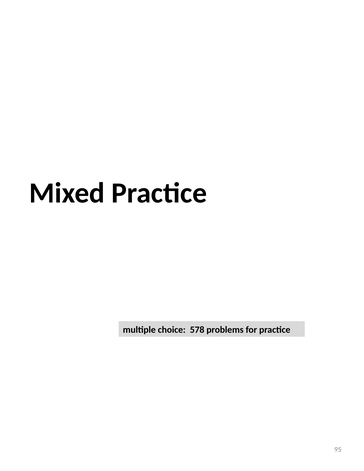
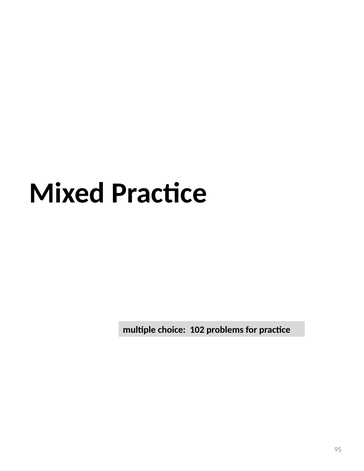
578: 578 -> 102
